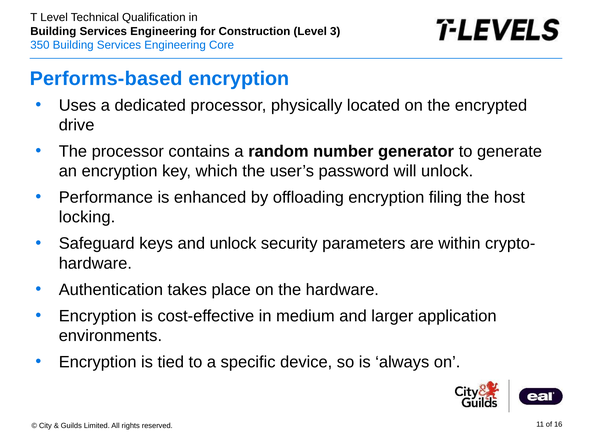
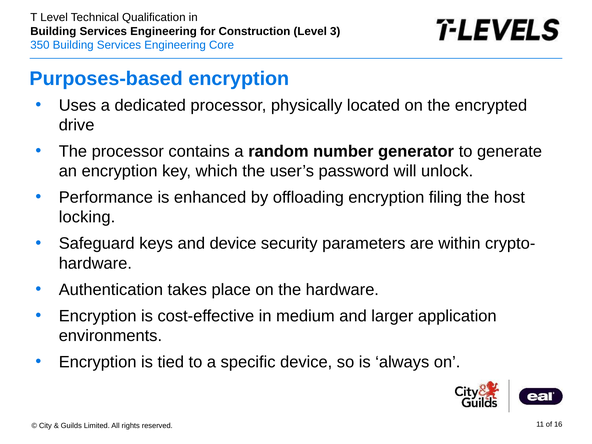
Performs-based: Performs-based -> Purposes-based
and unlock: unlock -> device
